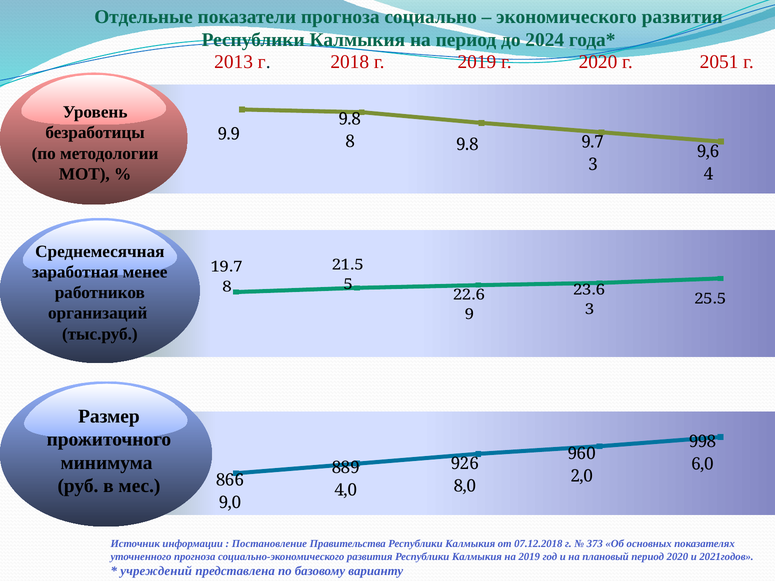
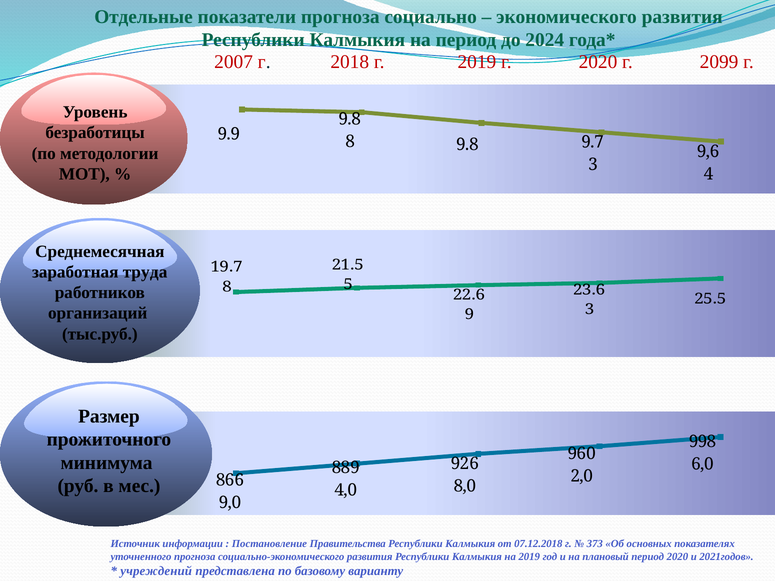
2013: 2013 -> 2007
2051: 2051 -> 2099
менее: менее -> труда
